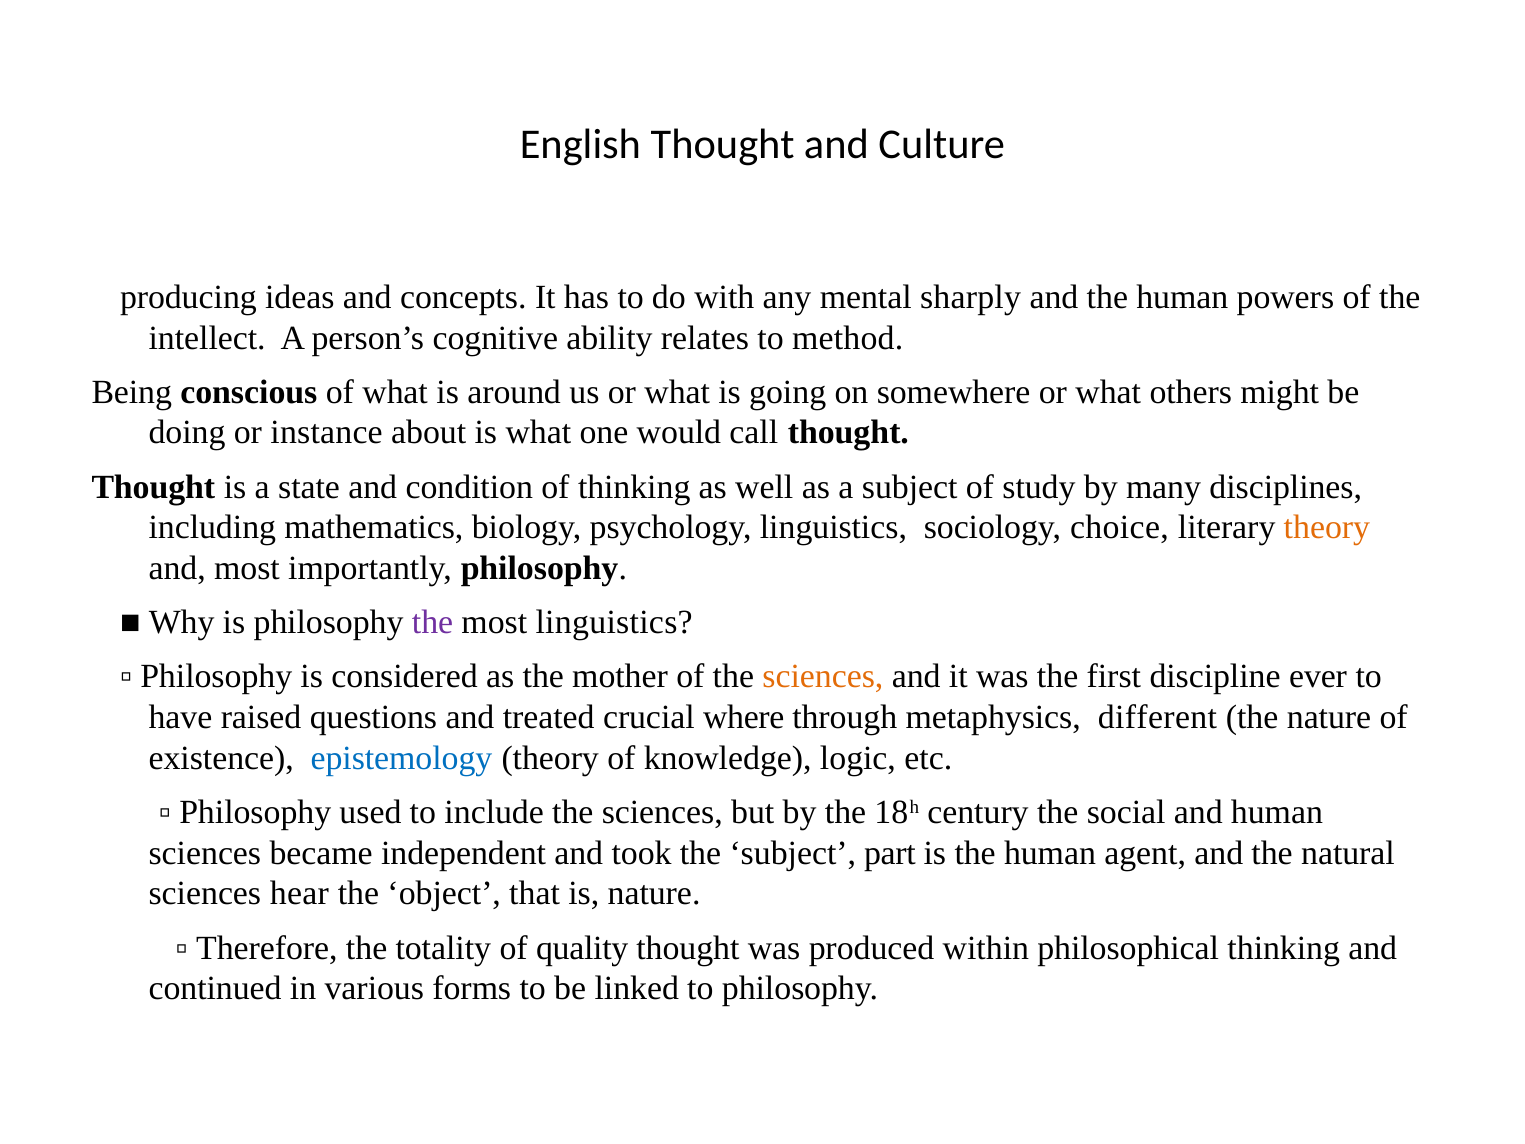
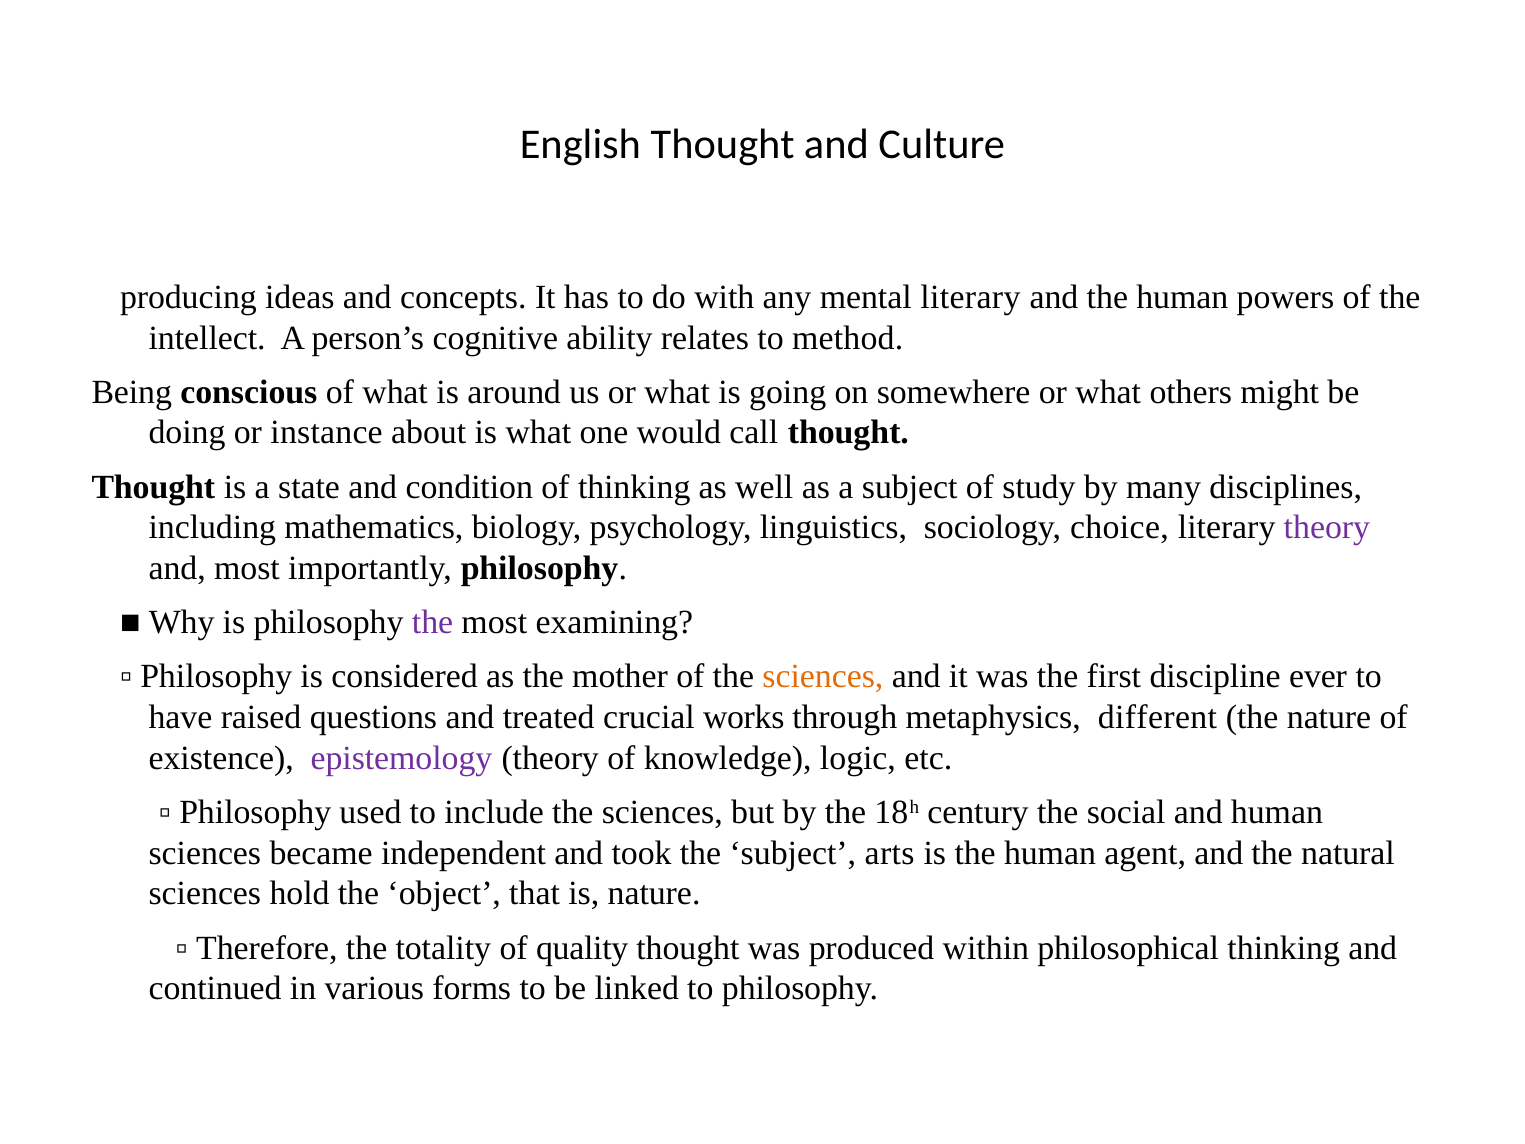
mental sharply: sharply -> literary
theory at (1327, 528) colour: orange -> purple
most linguistics: linguistics -> examining
where: where -> works
epistemology colour: blue -> purple
part: part -> arts
hear: hear -> hold
